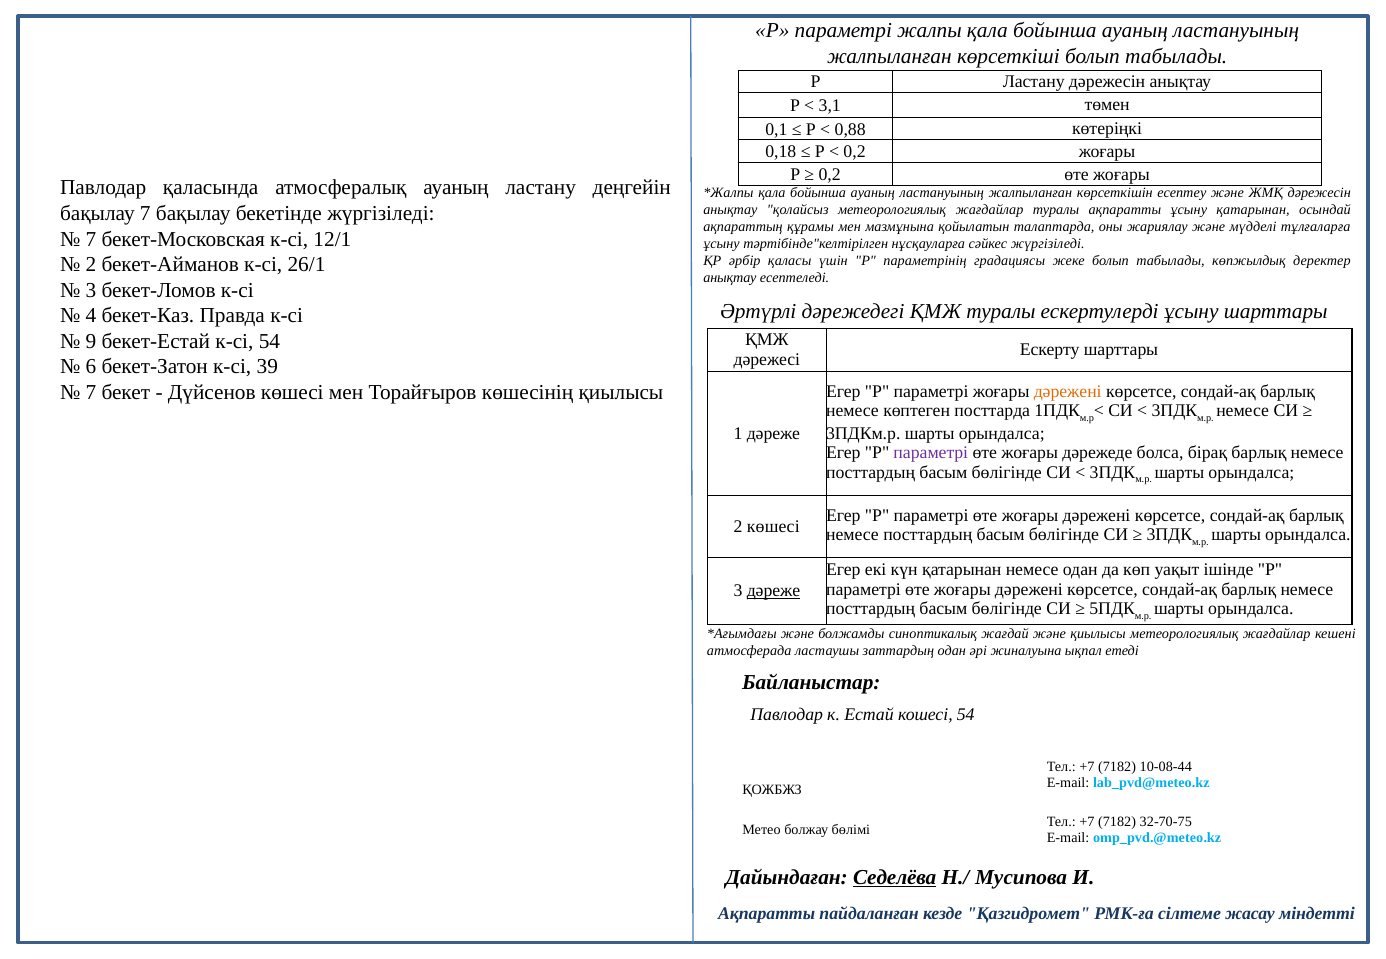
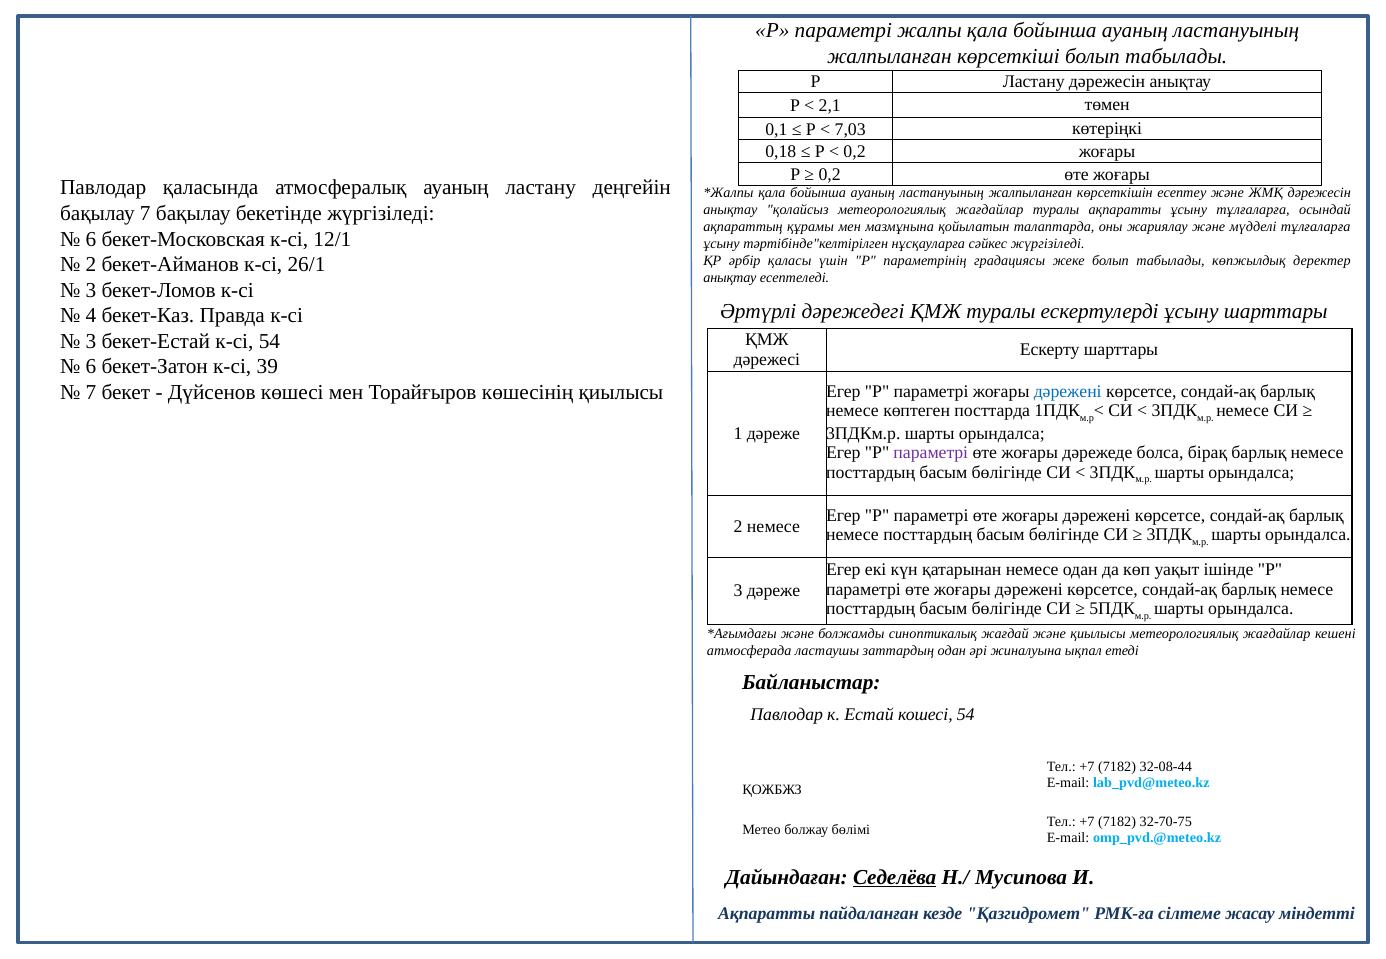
3,1: 3,1 -> 2,1
0,88: 0,88 -> 7,03
ұсыну қатарынан: қатарынан -> тұлғаларға
7 at (91, 239): 7 -> 6
9 at (91, 341): 9 -> 3
дәрежені at (1068, 391) colour: orange -> blue
2 көшесі: көшесі -> немесе
дәреже at (773, 591) underline: present -> none
10-08-44: 10-08-44 -> 32-08-44
